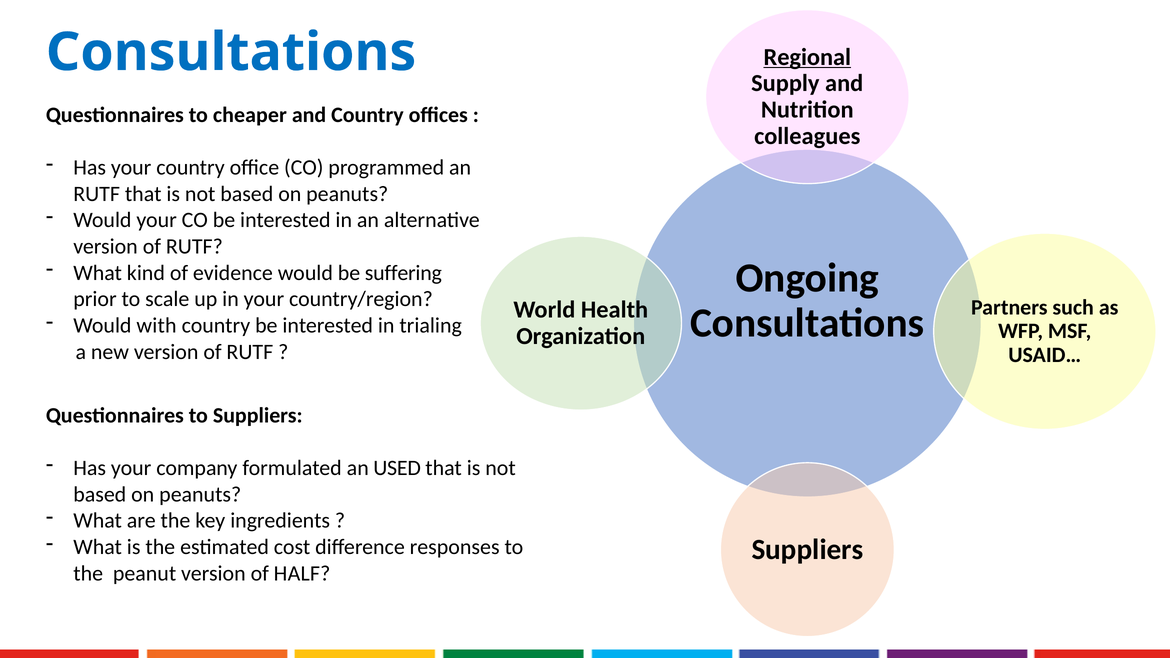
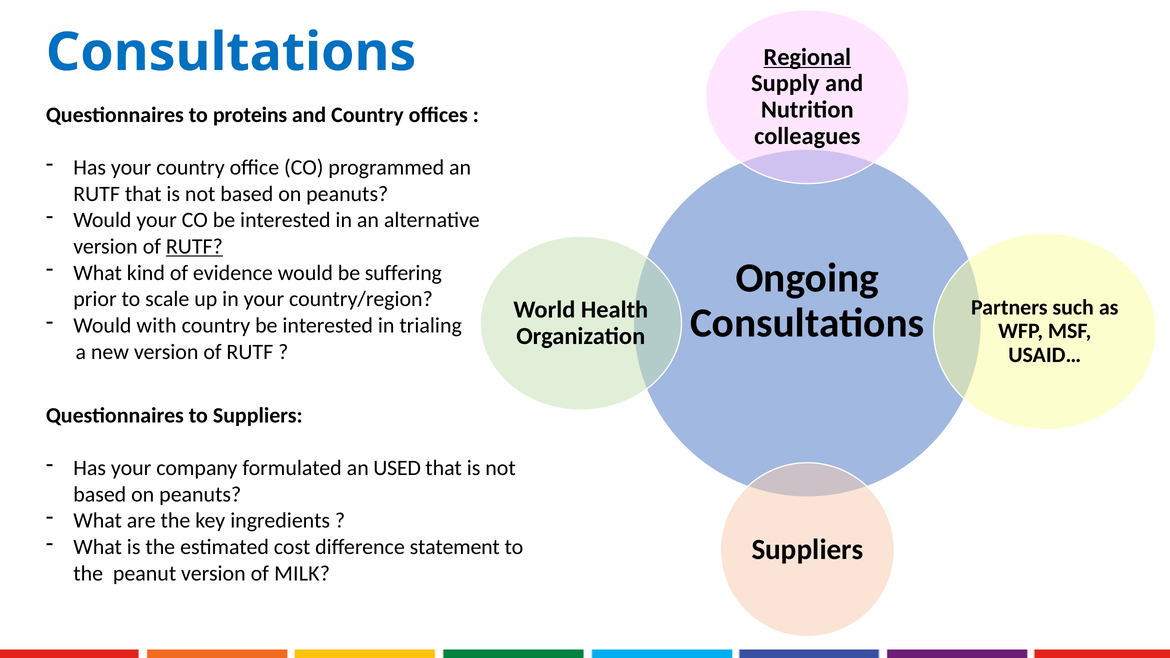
cheaper: cheaper -> proteins
RUTF at (194, 247) underline: none -> present
responses: responses -> statement
HALF: HALF -> MILK
